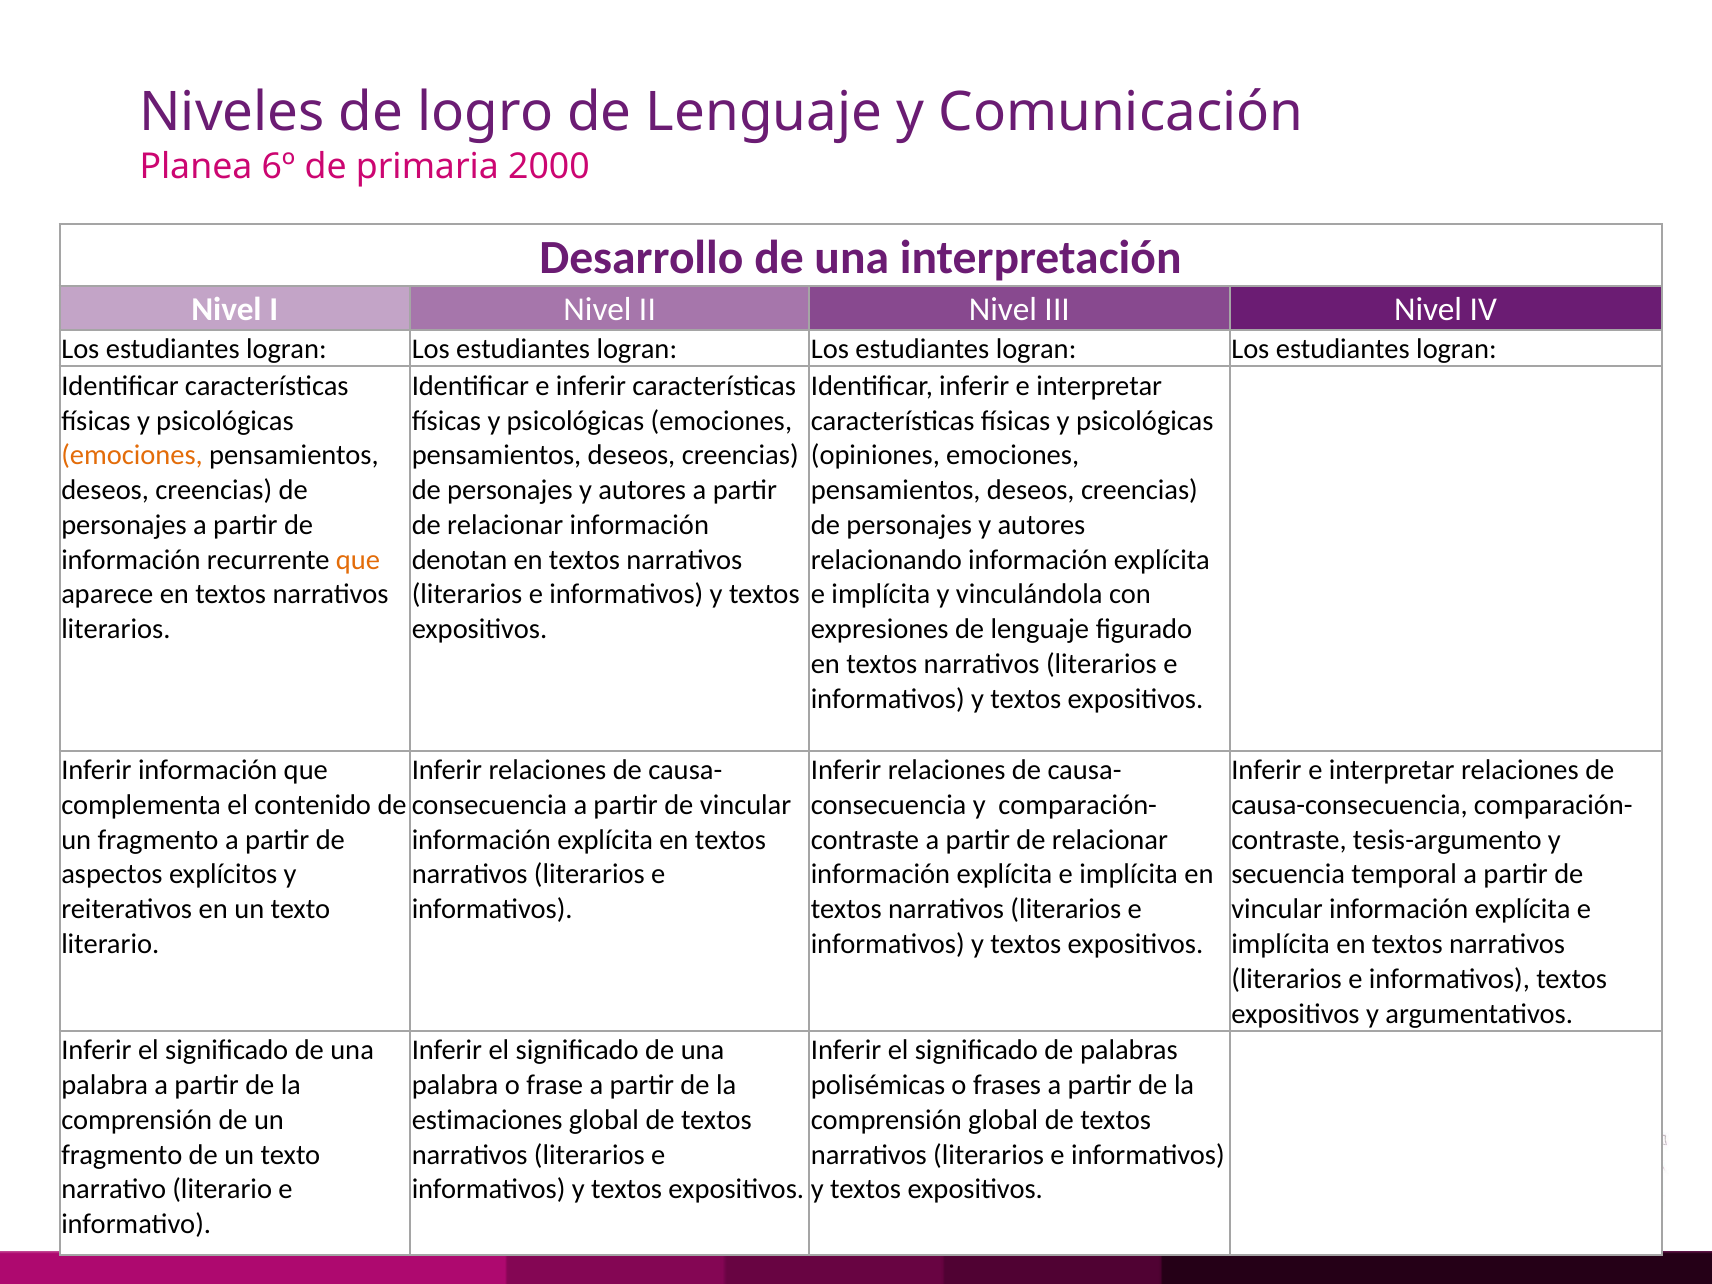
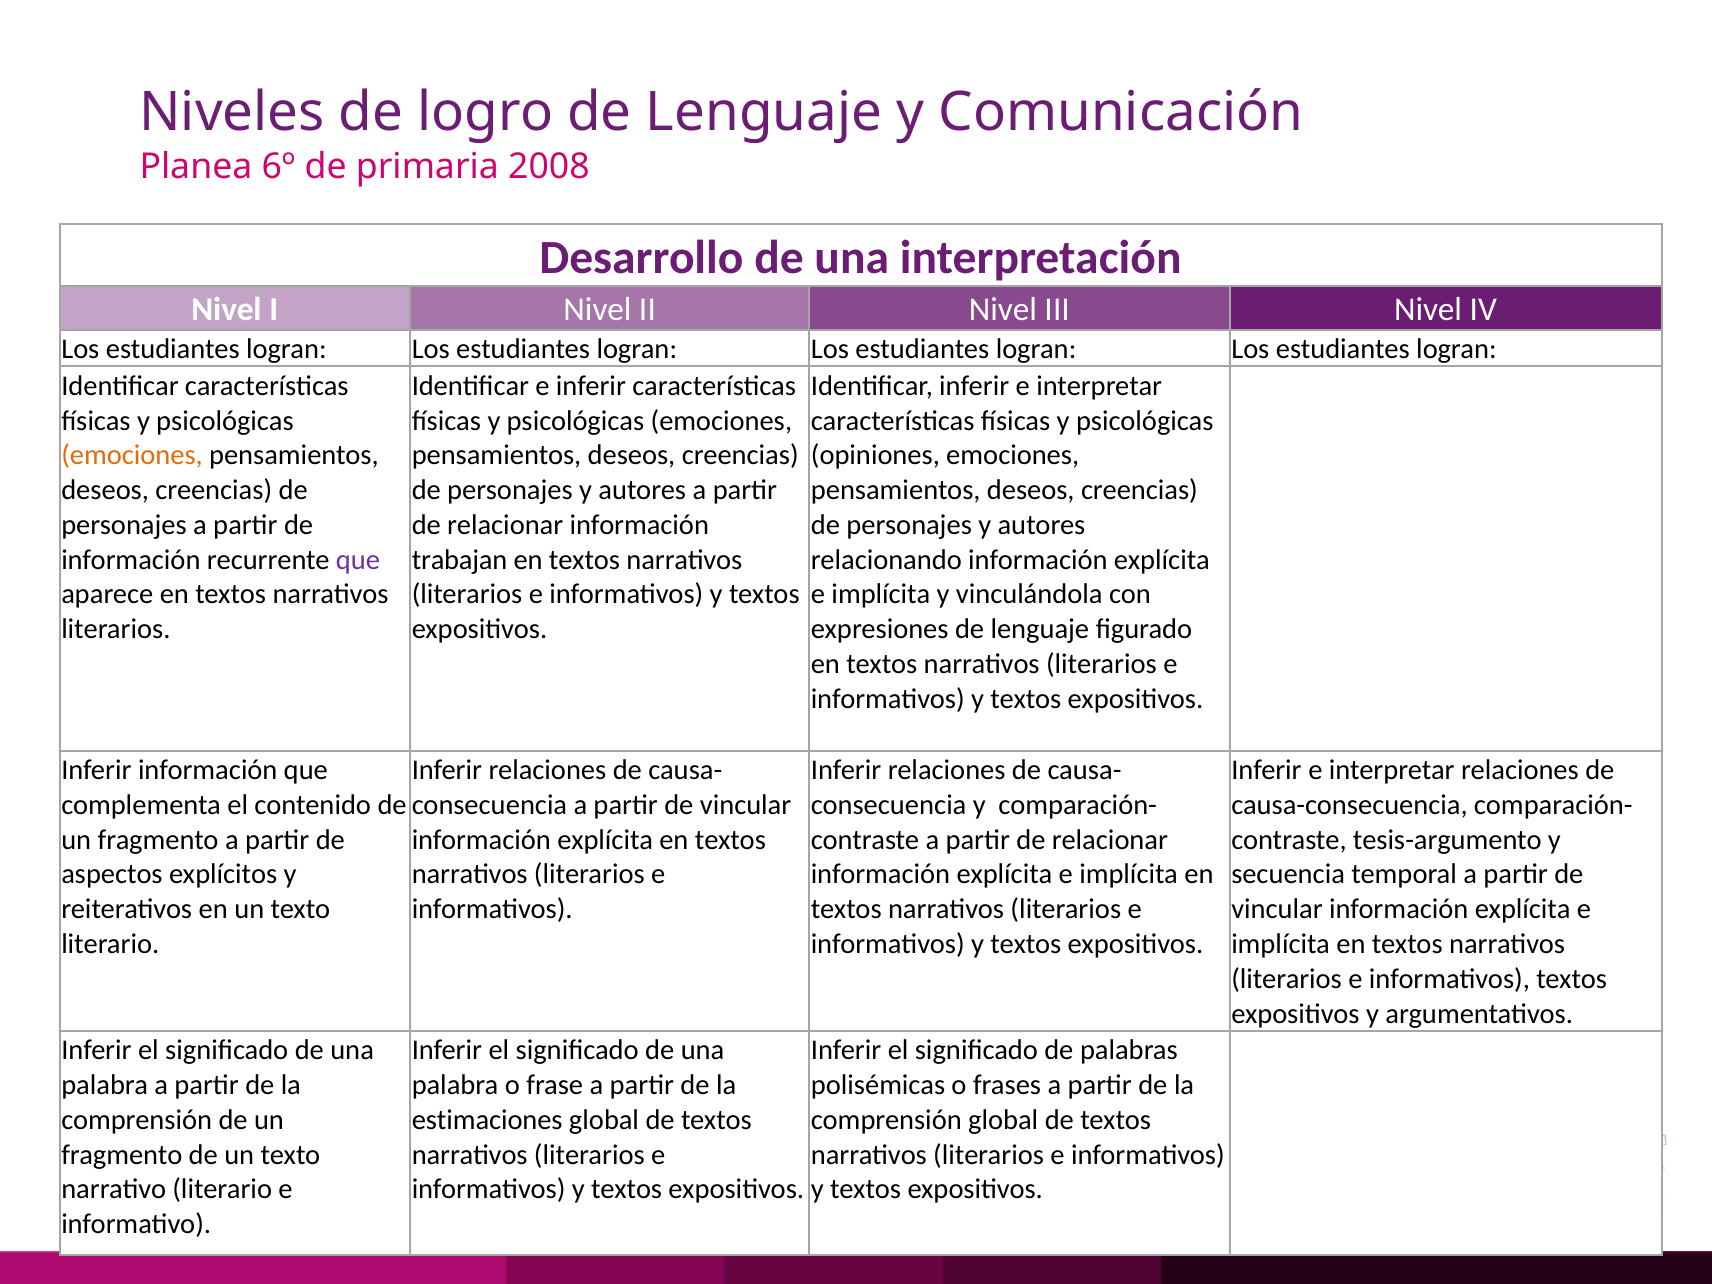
2000: 2000 -> 2008
que at (358, 560) colour: orange -> purple
denotan: denotan -> trabajan
